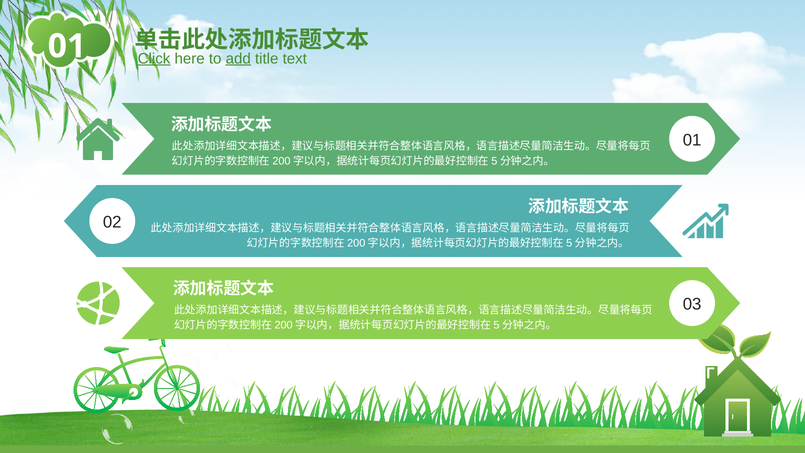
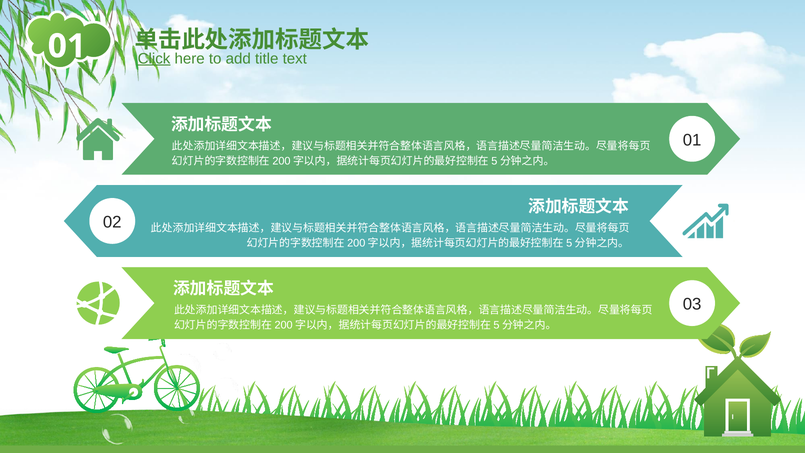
add underline: present -> none
